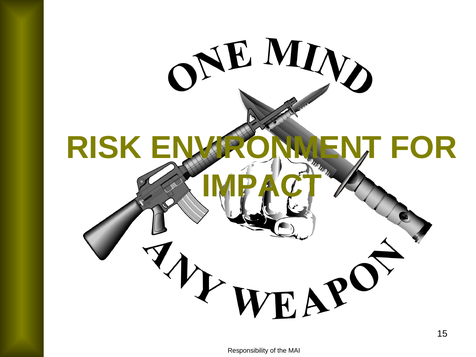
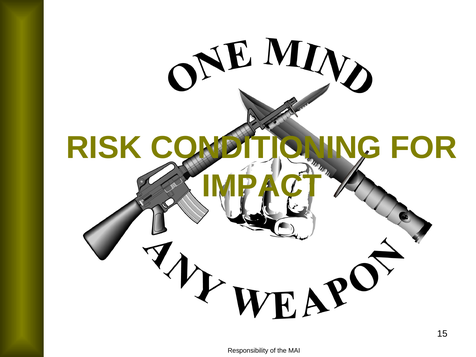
ENVIRONMENT: ENVIRONMENT -> CONDITIONING
